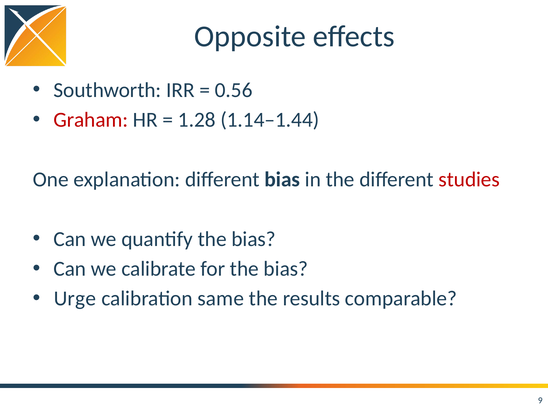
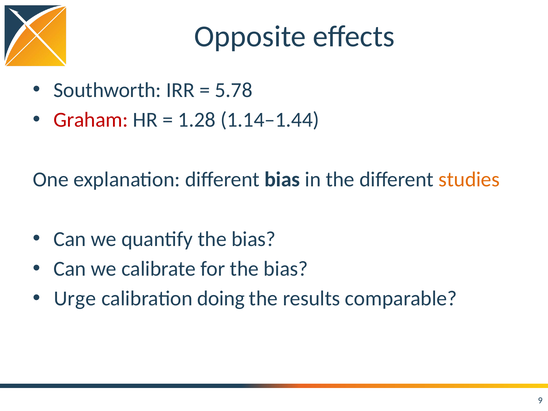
0.56: 0.56 -> 5.78
studies colour: red -> orange
same: same -> doing
